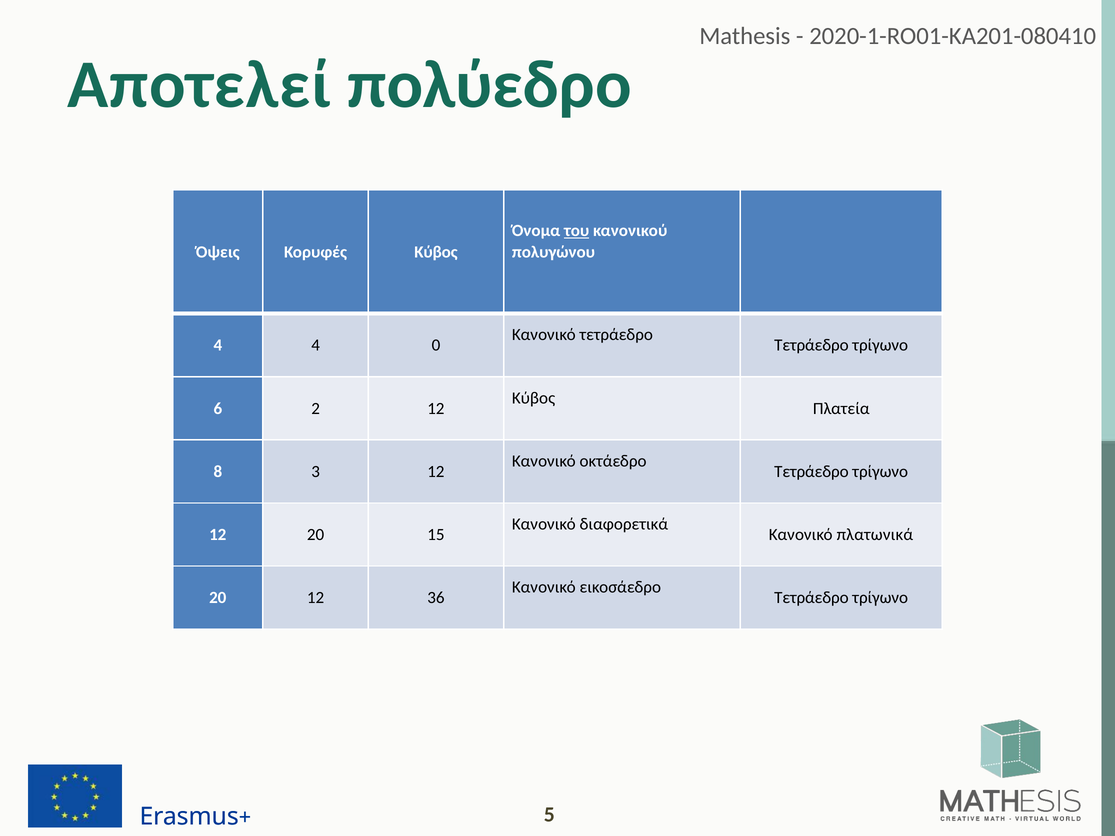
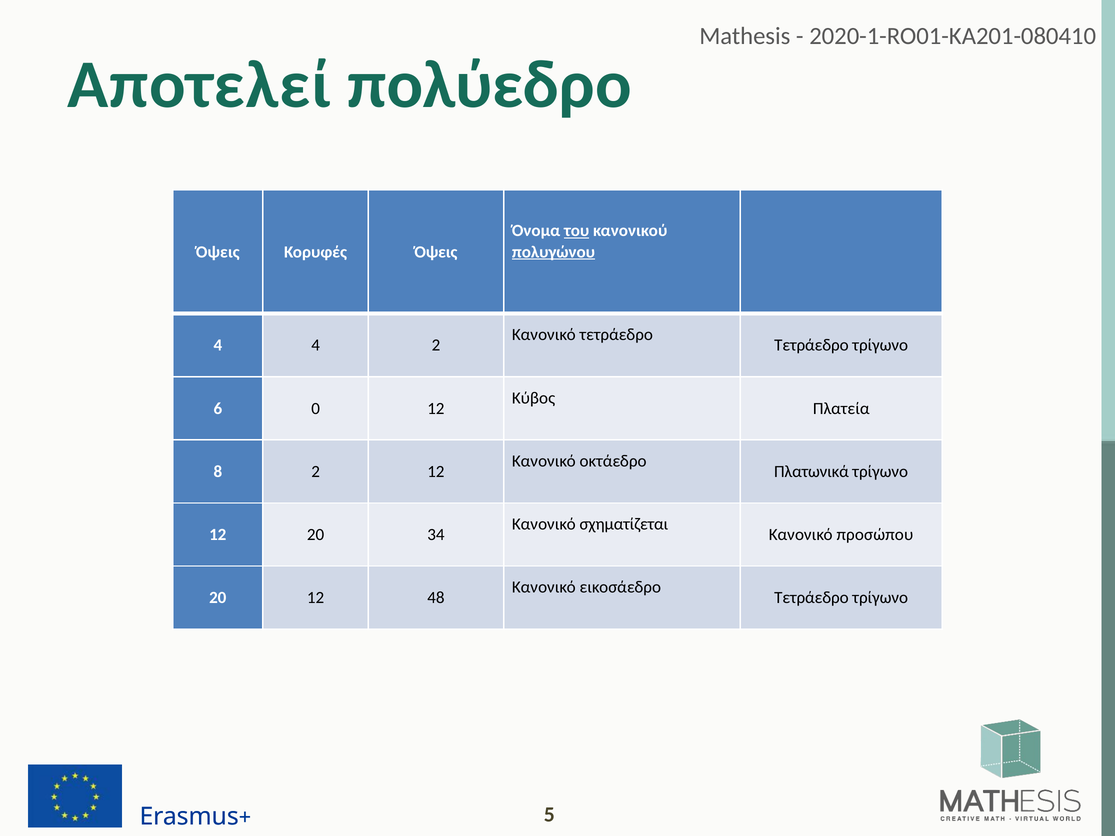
Κορυφές Κύβος: Κύβος -> Όψεις
πολυγώνου underline: none -> present
4 0: 0 -> 2
2: 2 -> 0
8 3: 3 -> 2
Τετράεδρο at (811, 472): Τετράεδρο -> Πλατωνικά
διαφορετικά: διαφορετικά -> σχηματίζεται
15: 15 -> 34
πλατωνικά: πλατωνικά -> προσώπου
36: 36 -> 48
